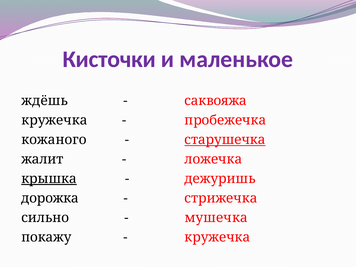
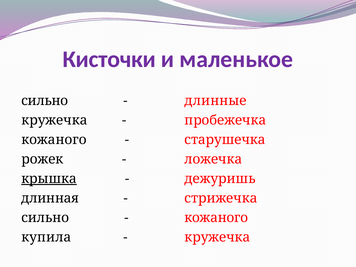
ждёшь at (45, 101): ждёшь -> сильно
саквояжа: саквояжа -> длинные
старушечка underline: present -> none
жалит: жалит -> рожек
дорожка: дорожка -> длинная
мушечка at (216, 218): мушечка -> кожаного
покажу: покажу -> купила
